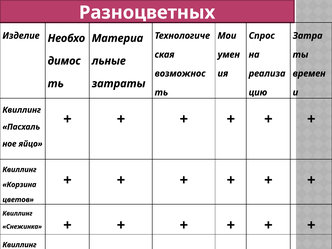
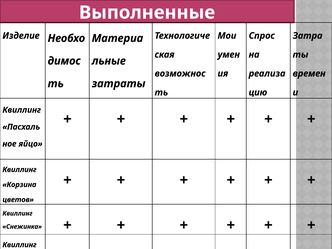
Разноцветных: Разноцветных -> Выполненные
